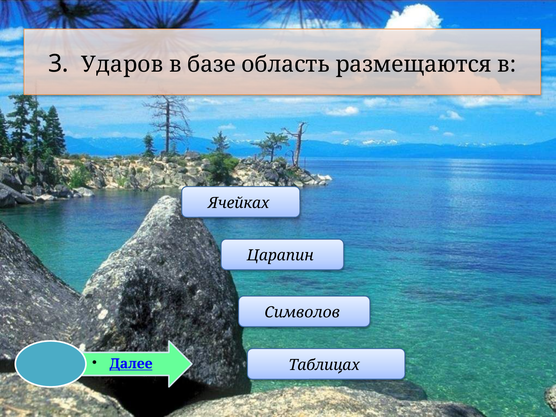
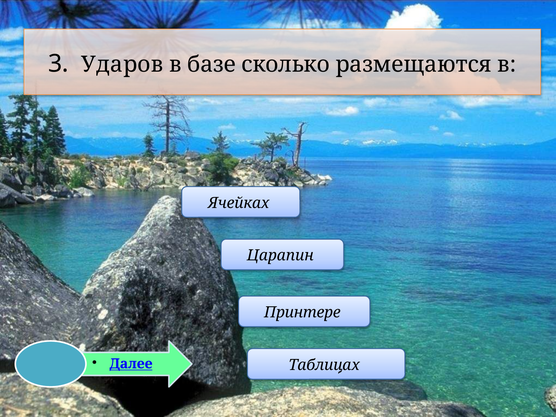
область: область -> сколько
Символов: Символов -> Принтере
